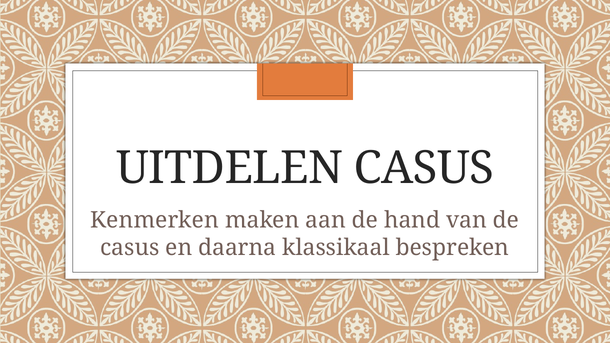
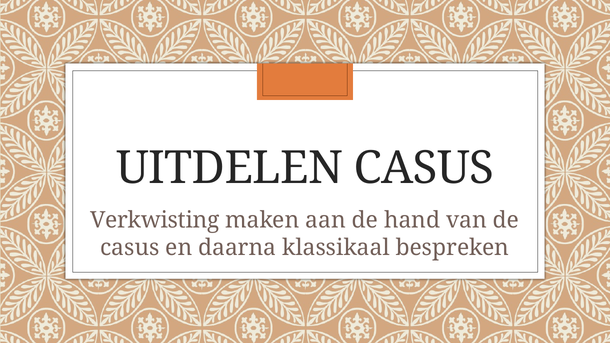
Kenmerken: Kenmerken -> Verkwisting
